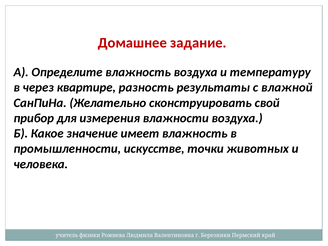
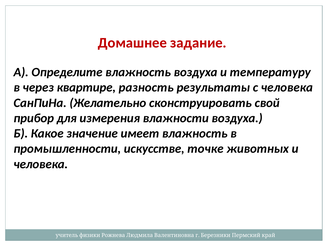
с влажной: влажной -> человека
точки: точки -> точке
